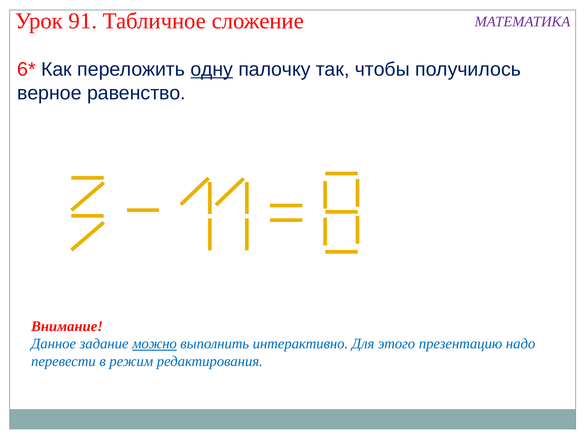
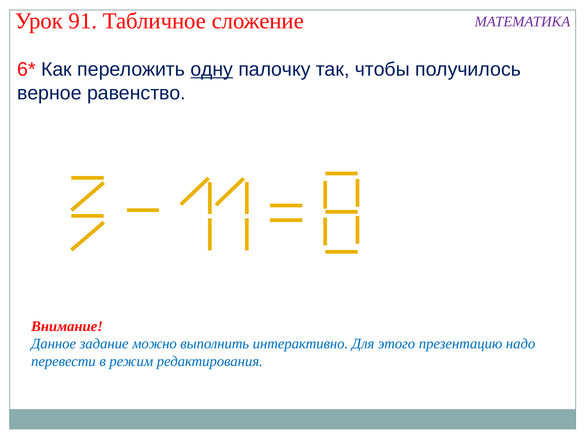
можно underline: present -> none
